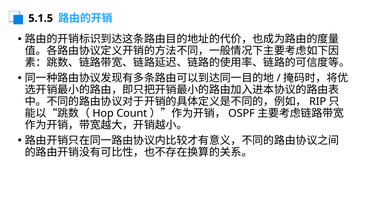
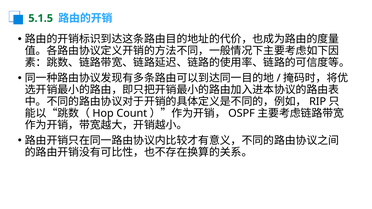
5.1.5 colour: black -> green
